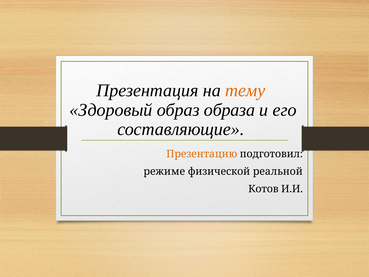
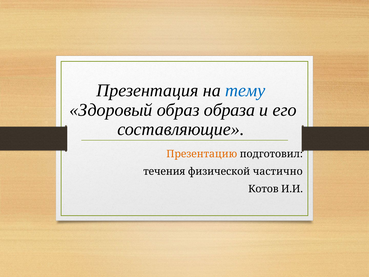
тему colour: orange -> blue
режиме: режиме -> течения
реальной: реальной -> частично
